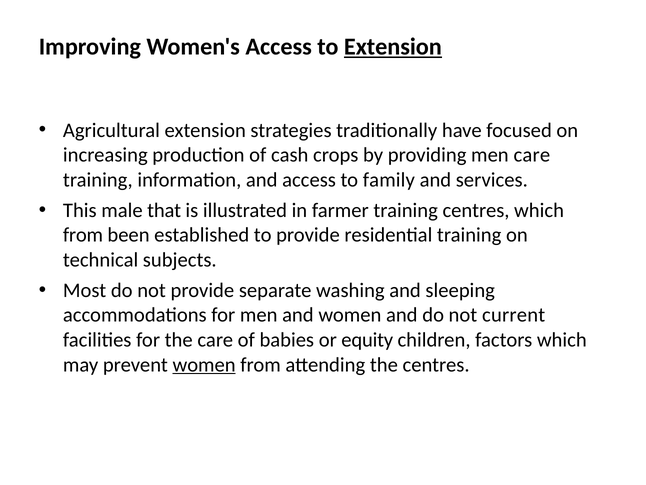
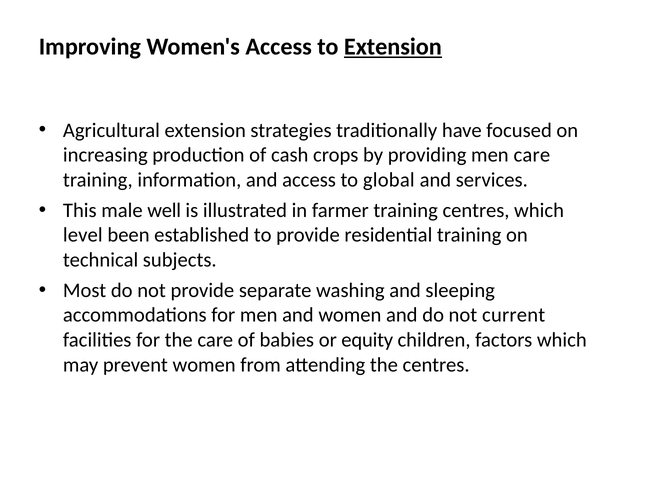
family: family -> global
that: that -> well
from at (83, 235): from -> level
women at (204, 364) underline: present -> none
